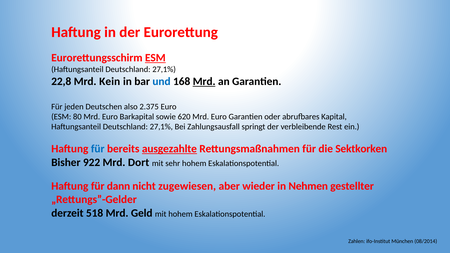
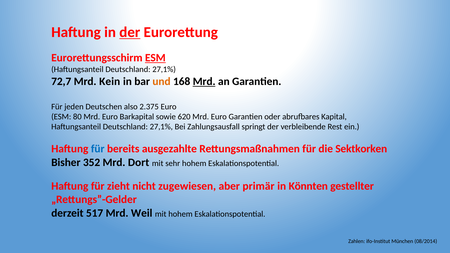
der at (130, 32) underline: none -> present
22,8: 22,8 -> 72,7
und colour: blue -> orange
ausgezahlte underline: present -> none
922: 922 -> 352
dann: dann -> zieht
wieder: wieder -> primär
Nehmen: Nehmen -> Könnten
518: 518 -> 517
Geld: Geld -> Weil
